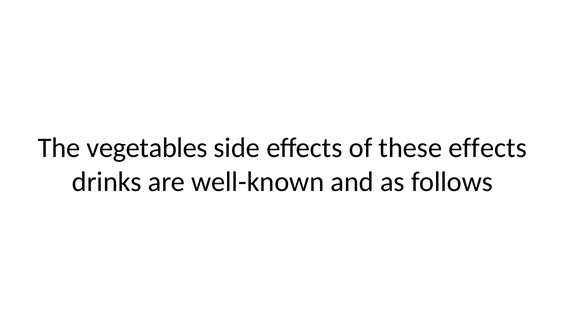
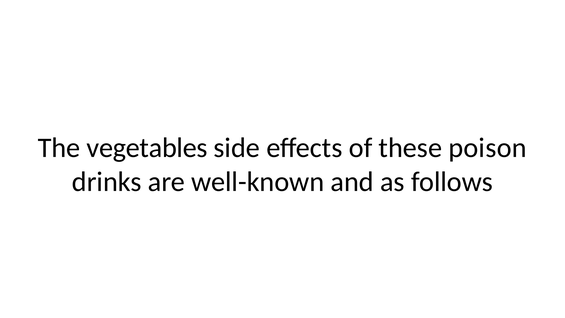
these effects: effects -> poison
